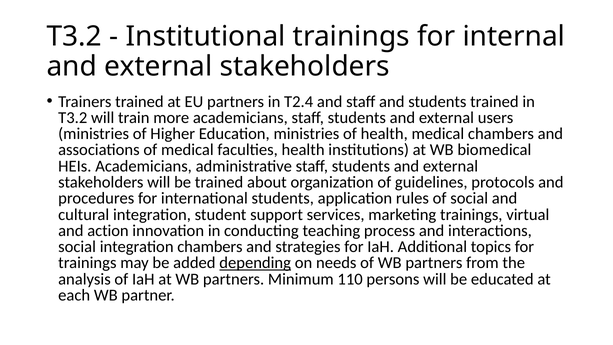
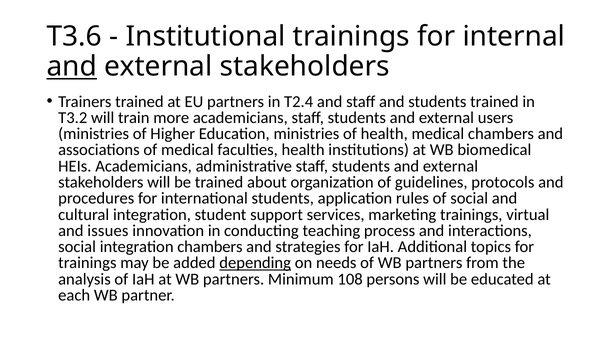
T3.2 at (74, 36): T3.2 -> T3.6
and at (72, 67) underline: none -> present
action: action -> issues
110: 110 -> 108
